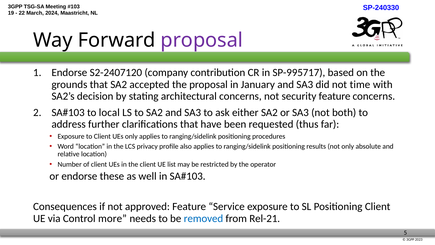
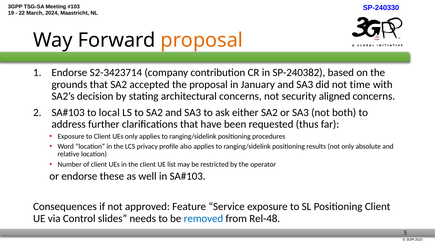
proposal at (202, 40) colour: purple -> orange
S2-2407120: S2-2407120 -> S2-3423714
SP-995717: SP-995717 -> SP-240382
security feature: feature -> aligned
more: more -> slides
Rel-21: Rel-21 -> Rel-48
